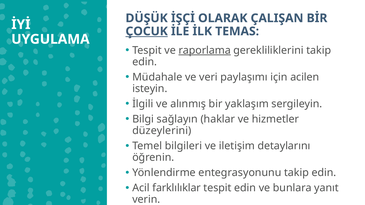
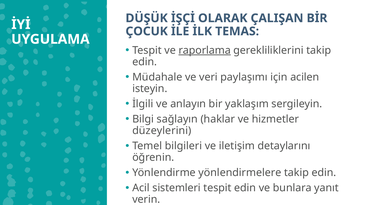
ÇOCUK underline: present -> none
alınmış: alınmış -> anlayın
entegrasyonunu: entegrasyonunu -> yönlendirmelere
farklılıklar: farklılıklar -> sistemleri
